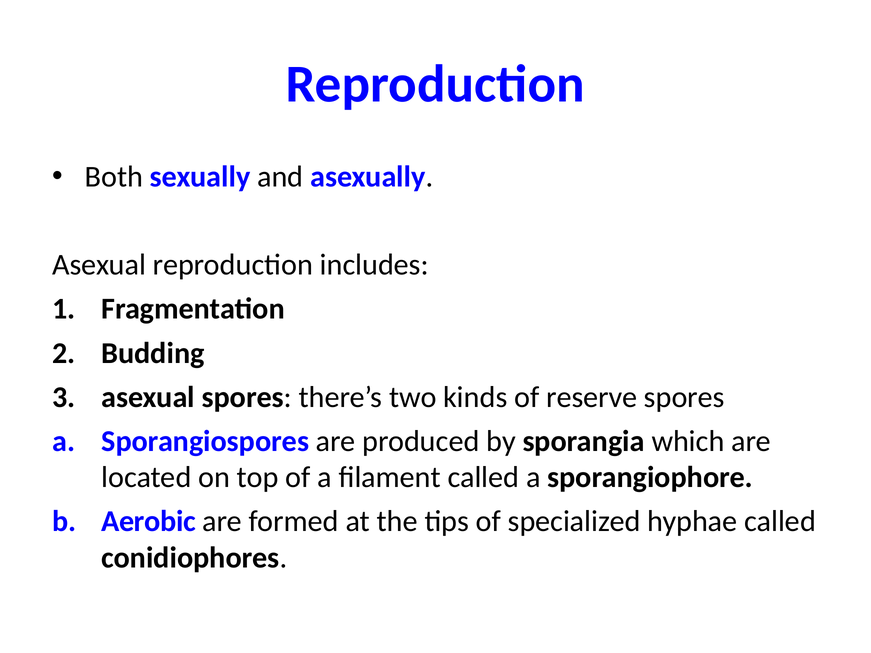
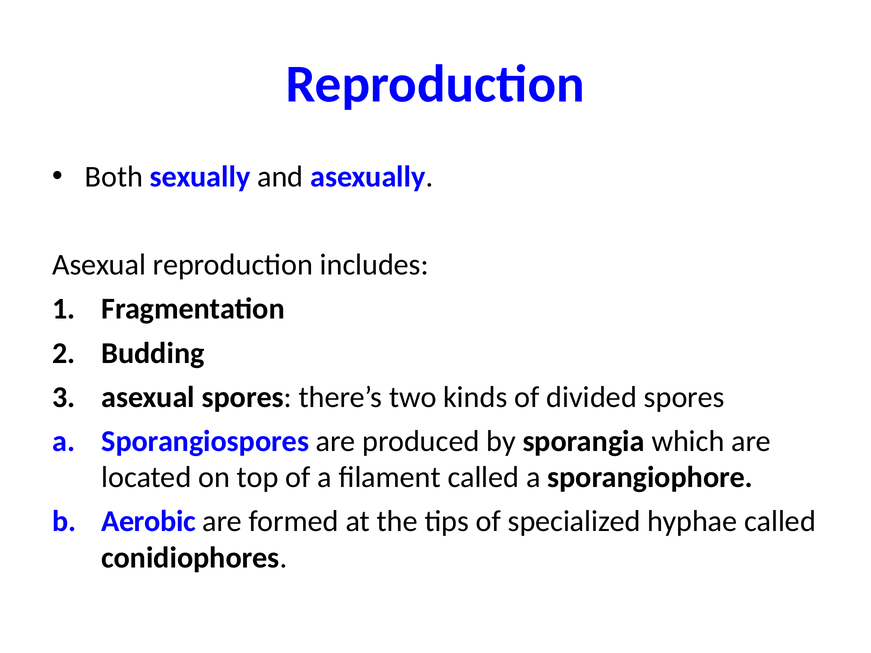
reserve: reserve -> divided
